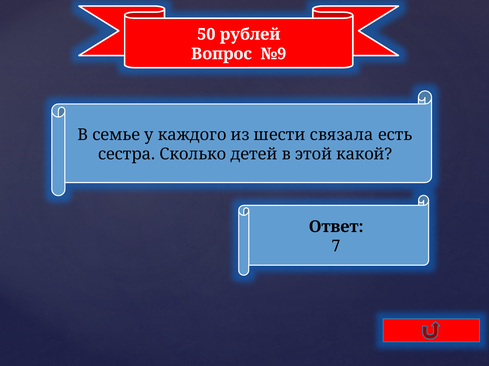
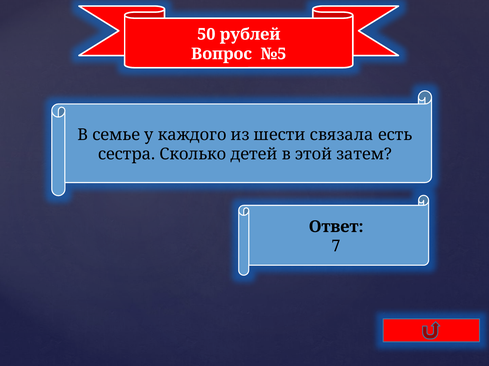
№9: №9 -> №5
какой: какой -> затем
